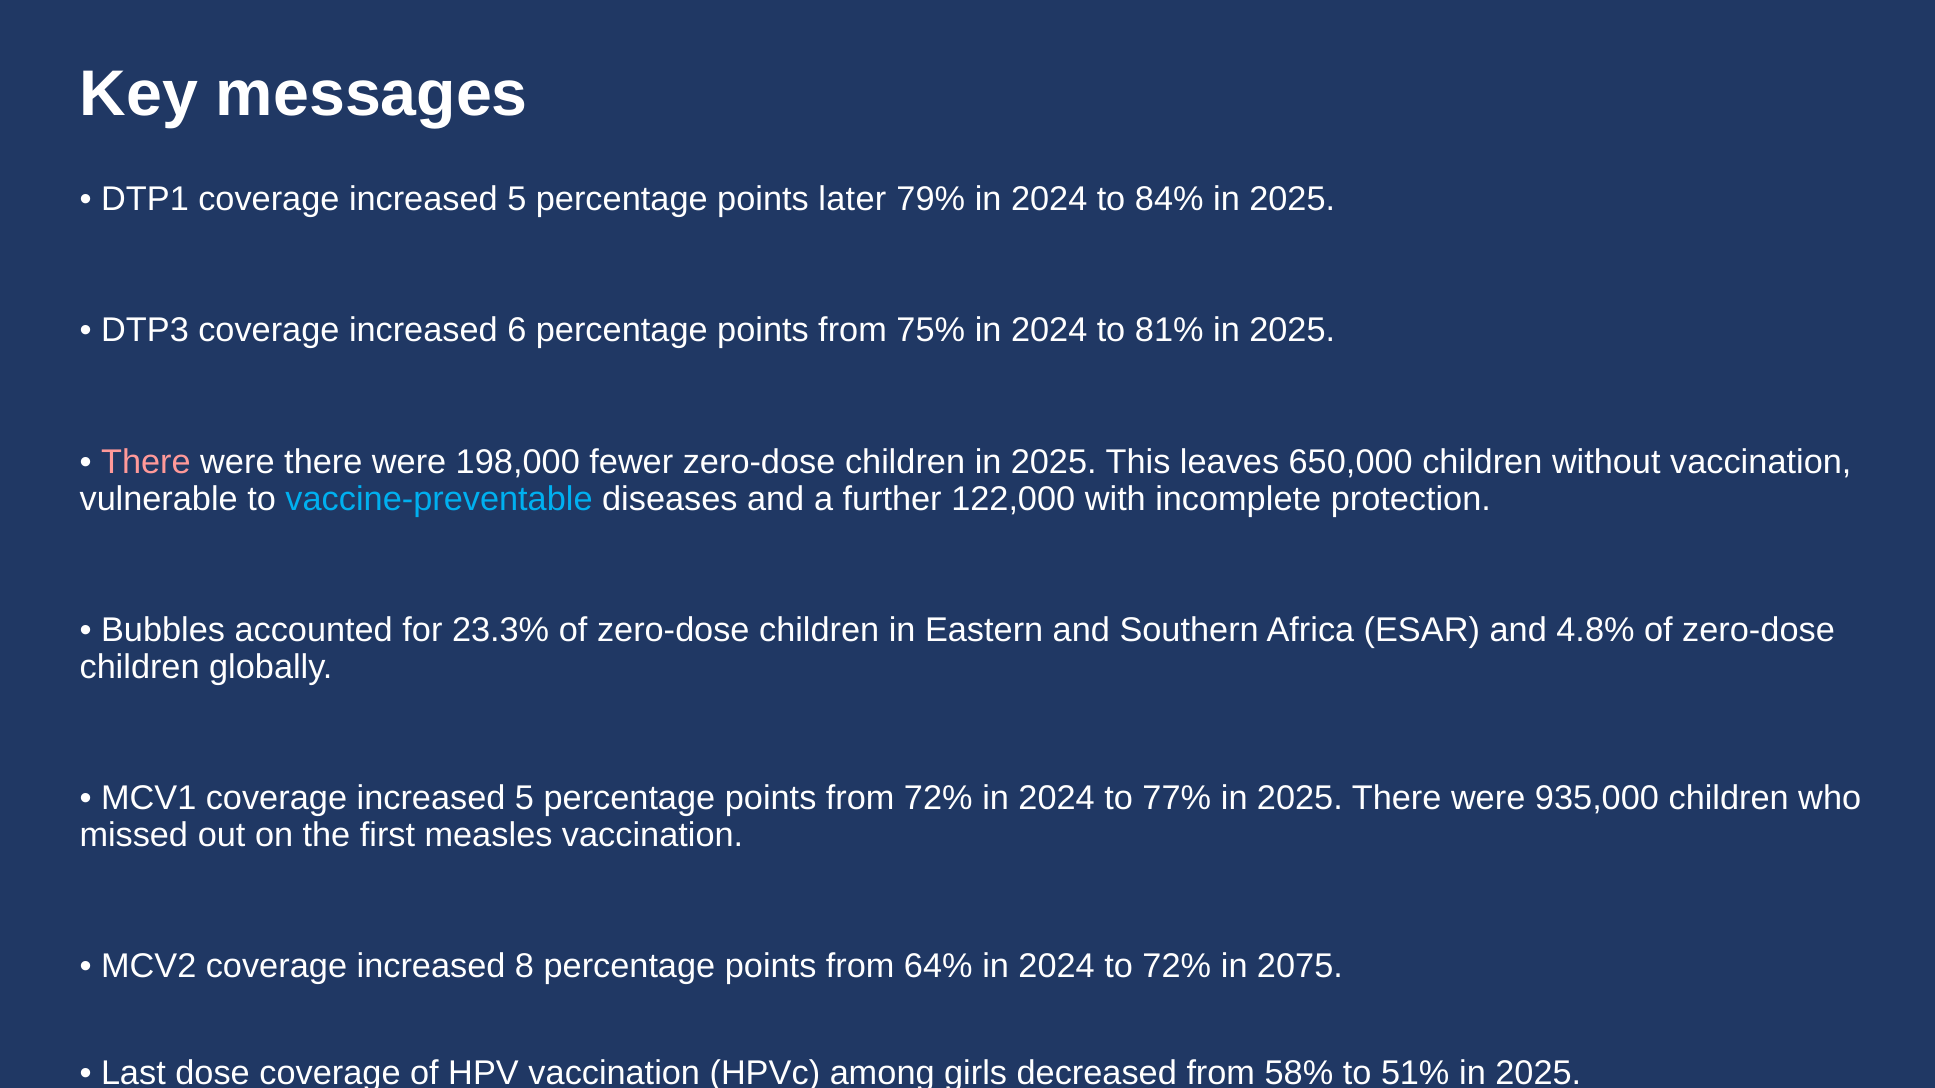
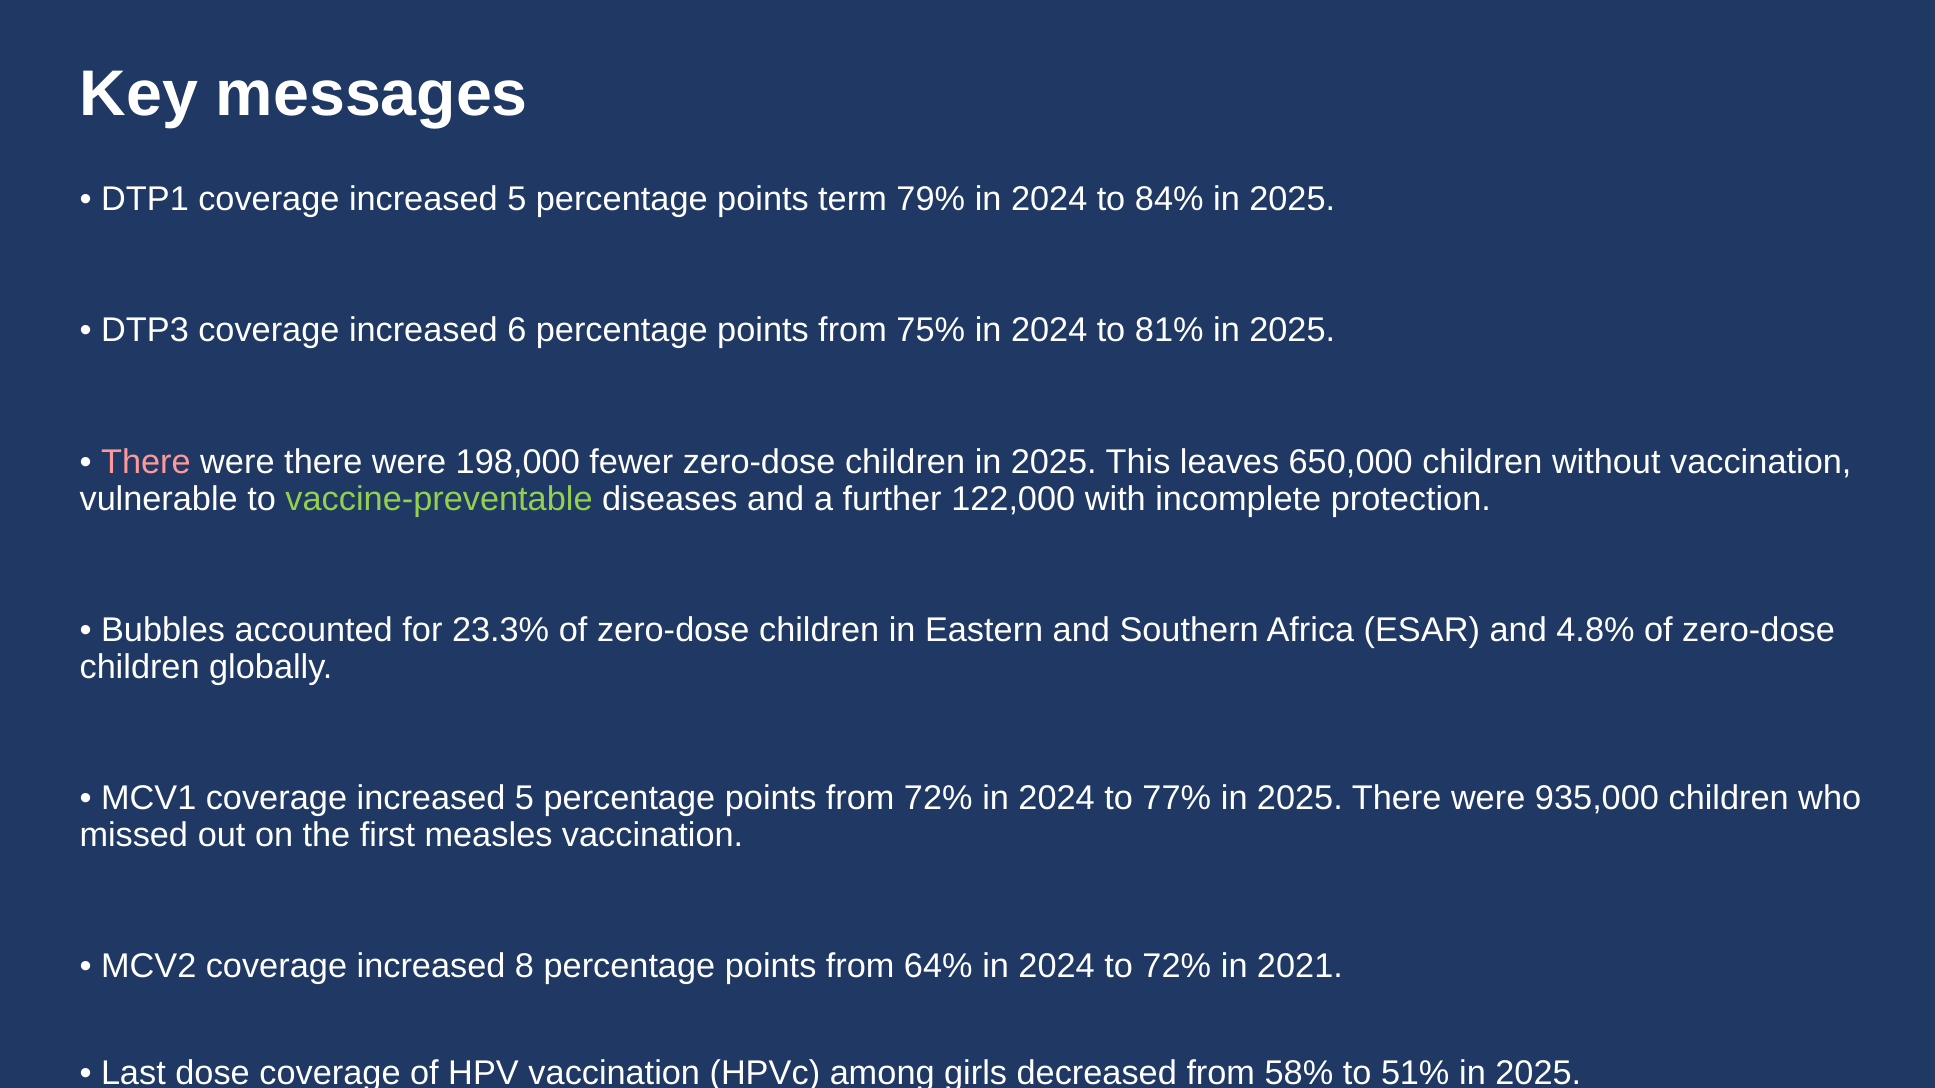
later: later -> term
vaccine-preventable colour: light blue -> light green
2075: 2075 -> 2021
